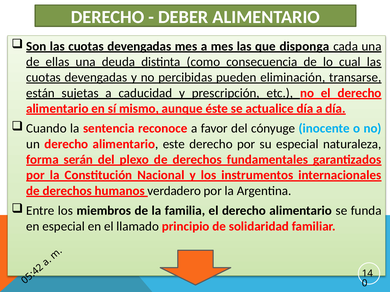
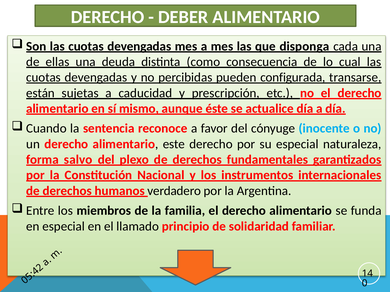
eliminación: eliminación -> configurada
serán: serán -> salvo
